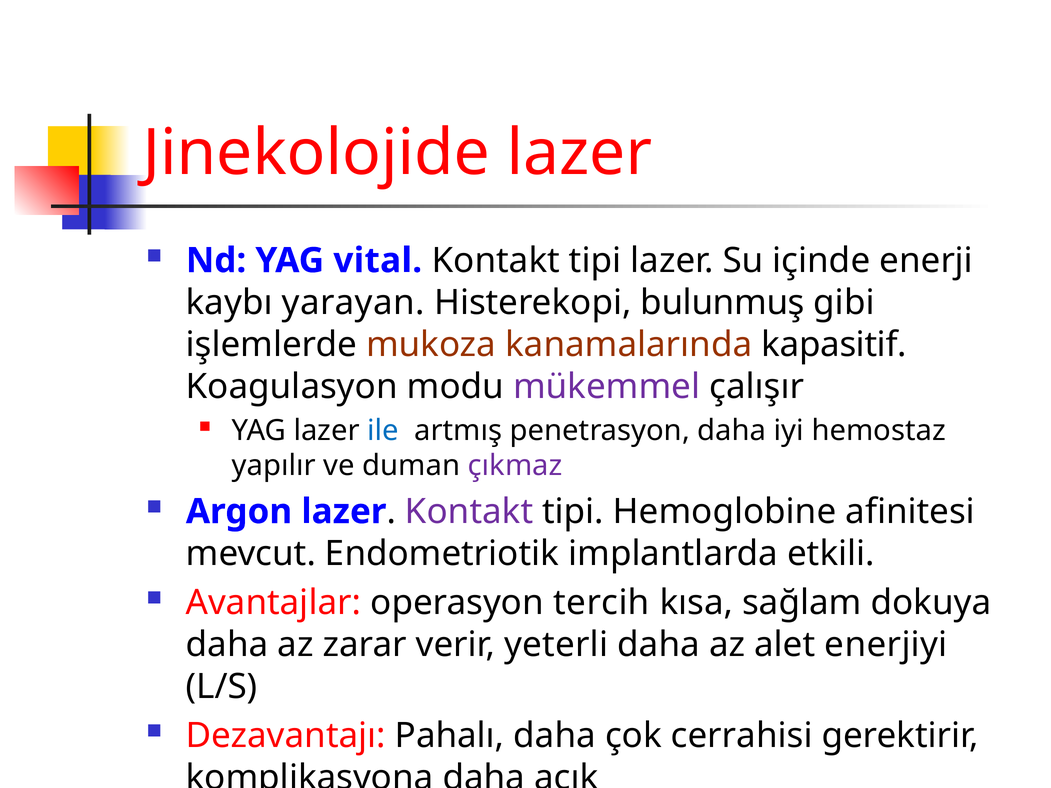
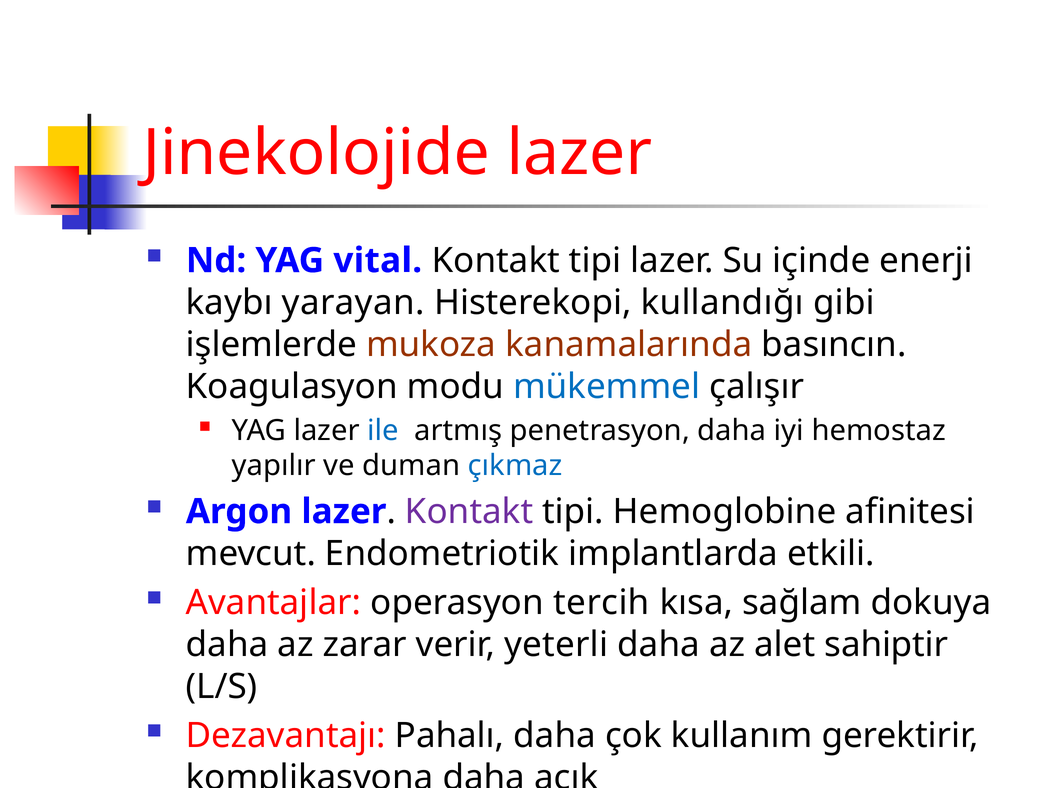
bulunmuş: bulunmuş -> kullandığı
kapasitif: kapasitif -> basıncın
mükemmel colour: purple -> blue
çıkmaz colour: purple -> blue
enerjiyi: enerjiyi -> sahiptir
cerrahisi: cerrahisi -> kullanım
